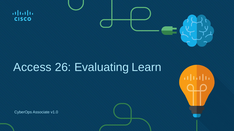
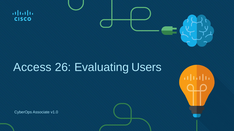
Learn: Learn -> Users
